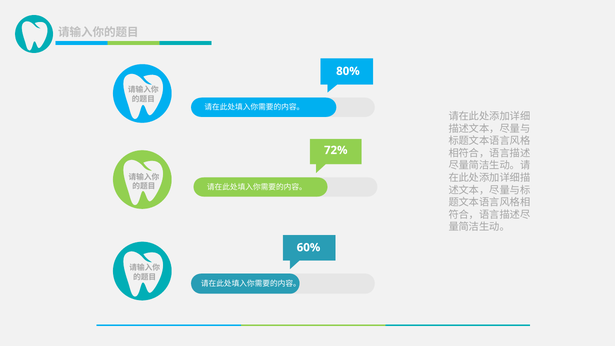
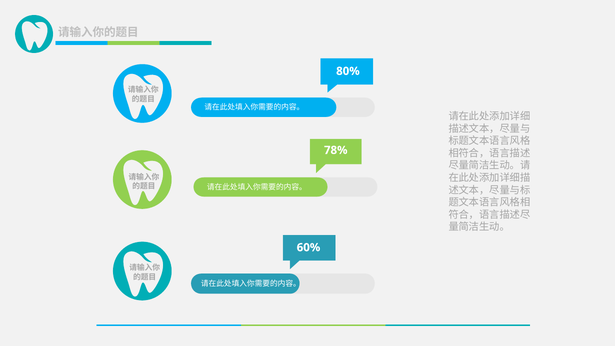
72%: 72% -> 78%
